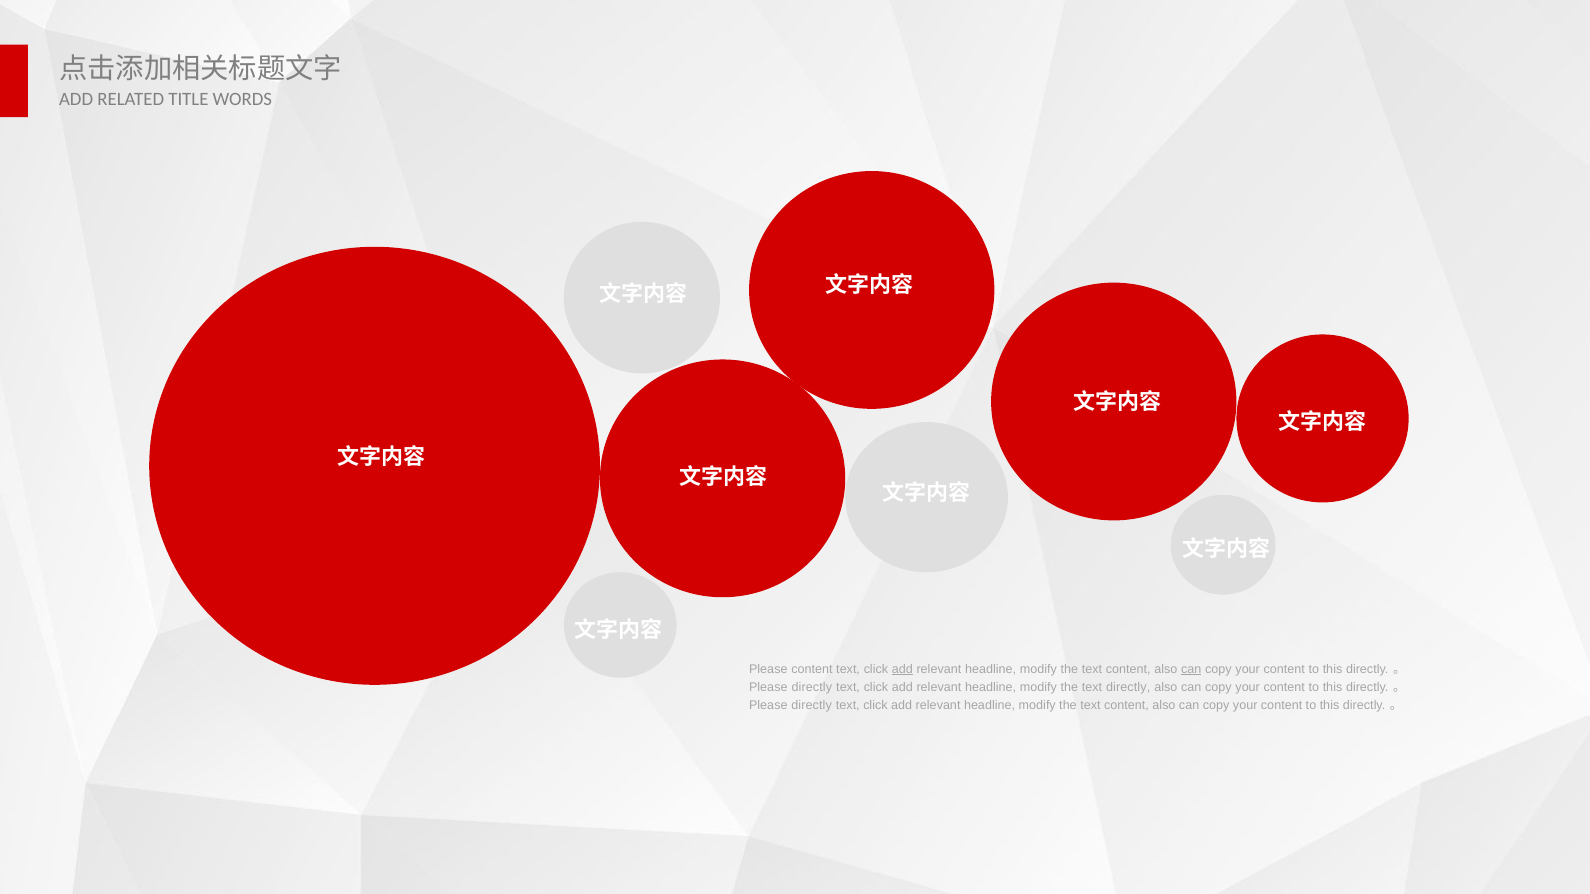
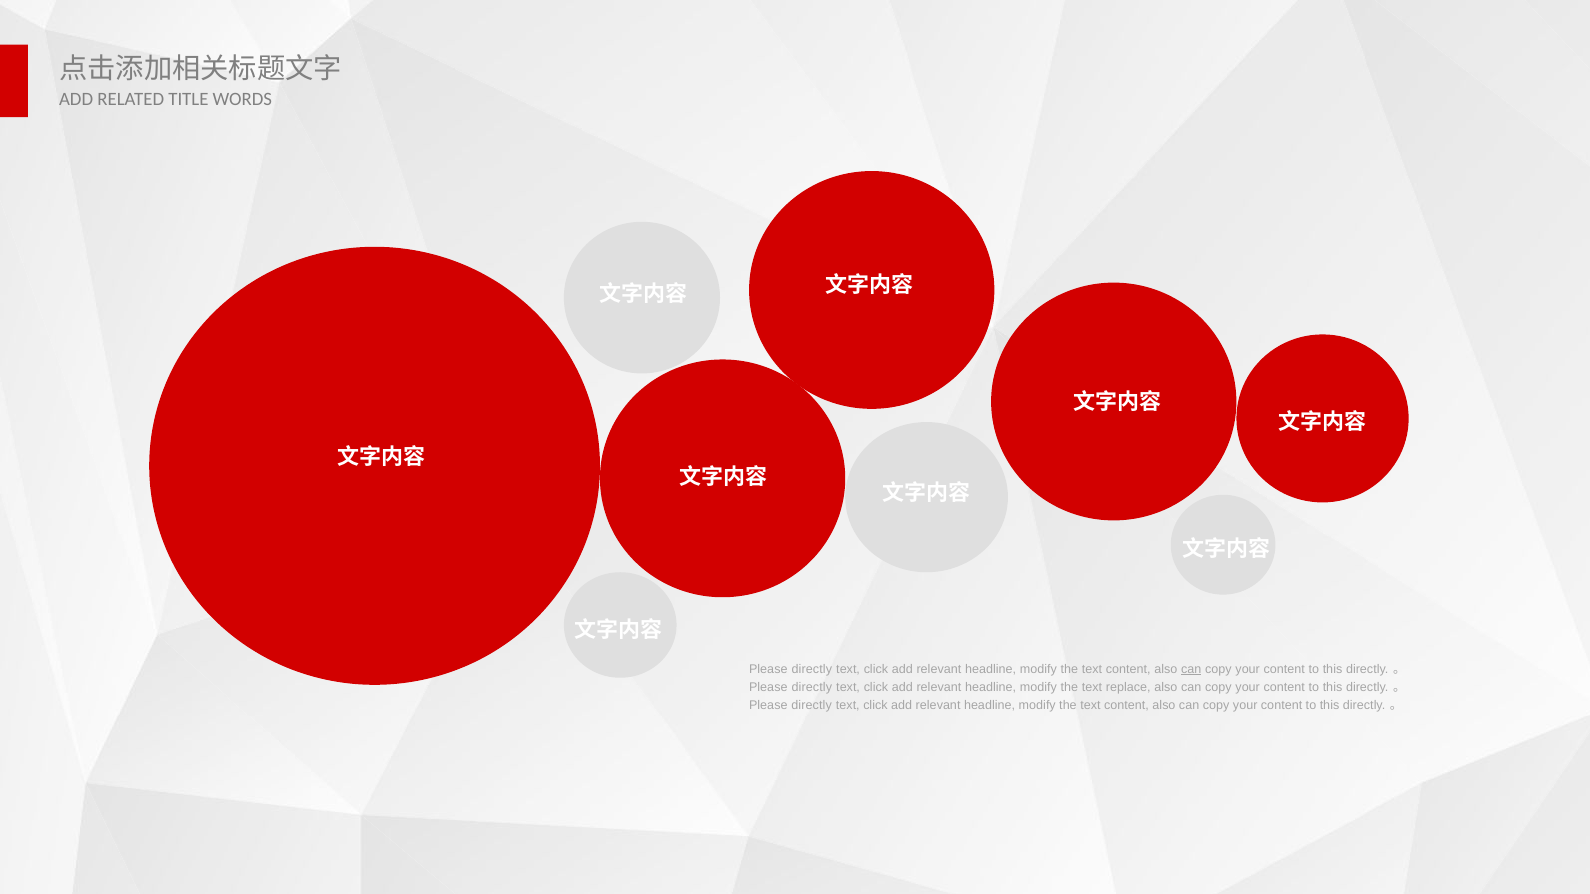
content at (812, 669): content -> directly
add at (902, 669) underline: present -> none
text directly: directly -> replace
